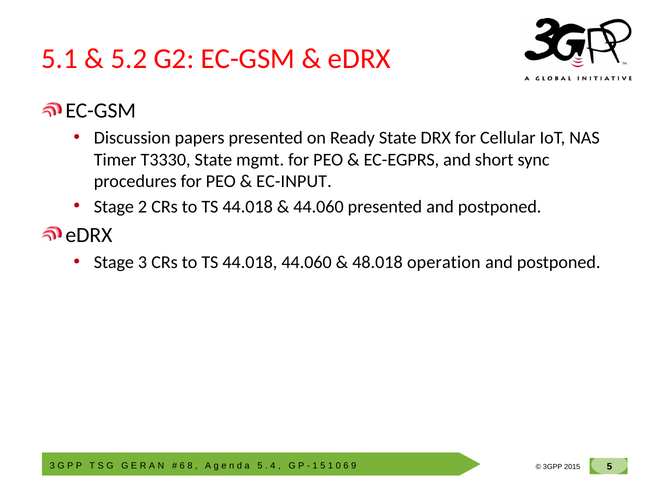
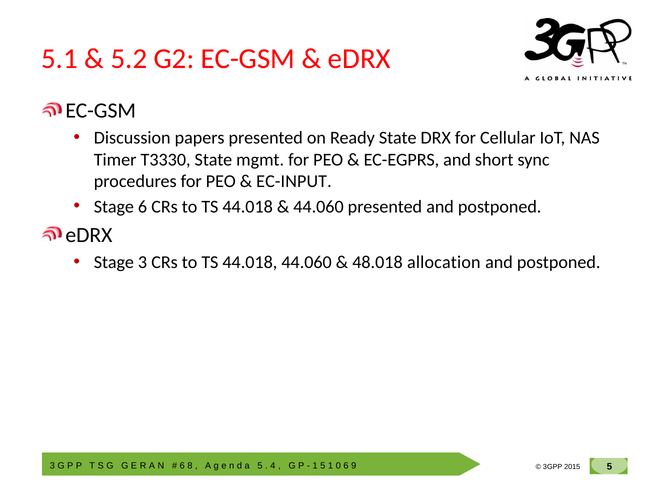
Stage 2: 2 -> 6
operation: operation -> allocation
